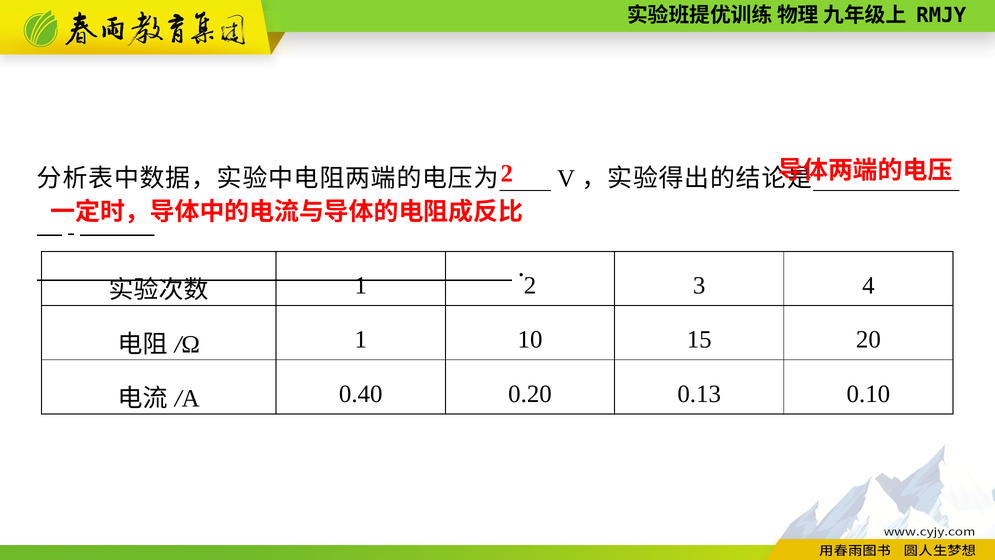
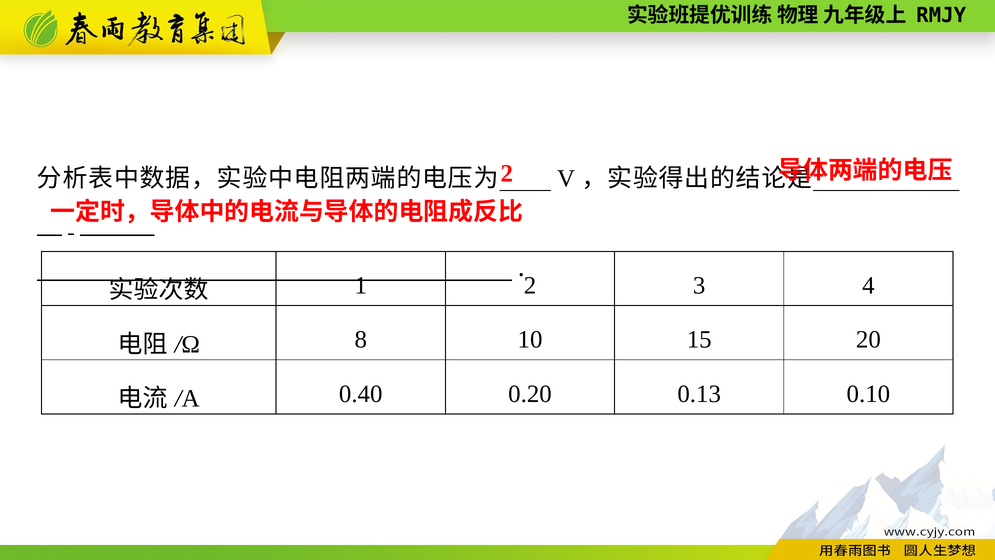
1 at (361, 340): 1 -> 8
